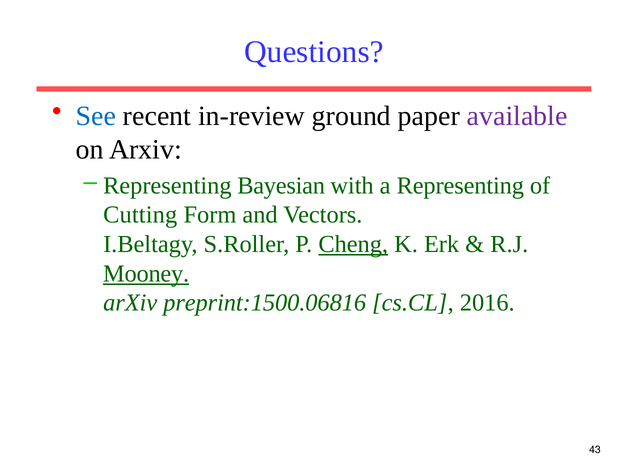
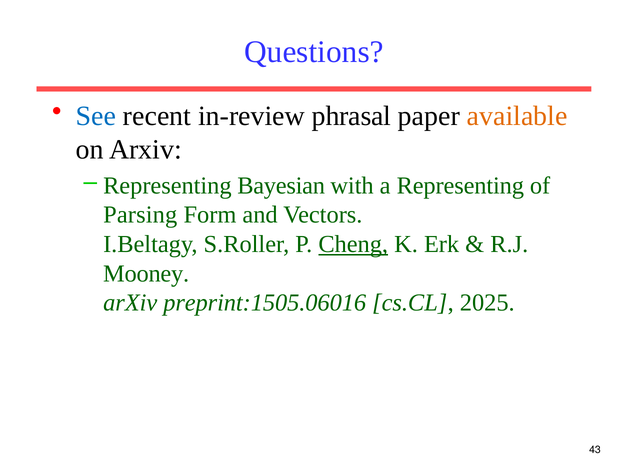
ground: ground -> phrasal
available colour: purple -> orange
Cutting: Cutting -> Parsing
Mooney underline: present -> none
preprint:1500.06816: preprint:1500.06816 -> preprint:1505.06016
2016: 2016 -> 2025
